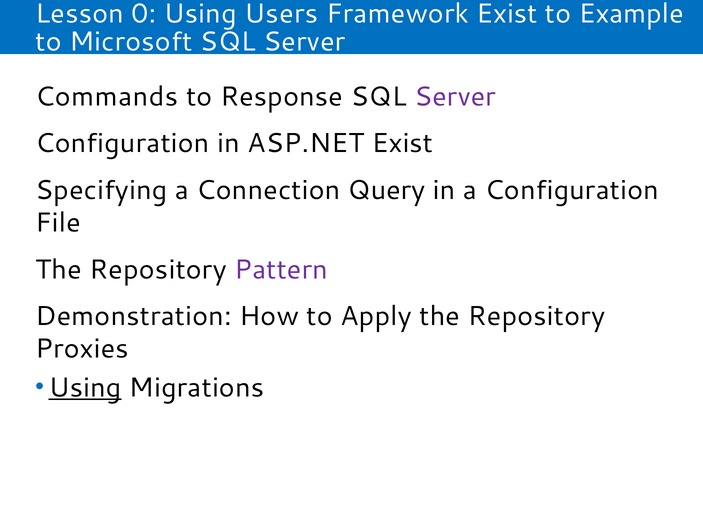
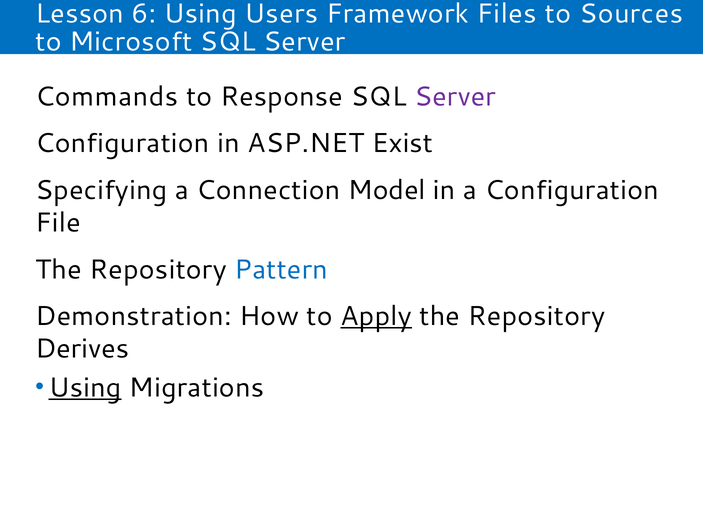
0: 0 -> 6
Framework Exist: Exist -> Files
Example: Example -> Sources
Query: Query -> Model
Pattern colour: purple -> blue
Apply underline: none -> present
Proxies: Proxies -> Derives
